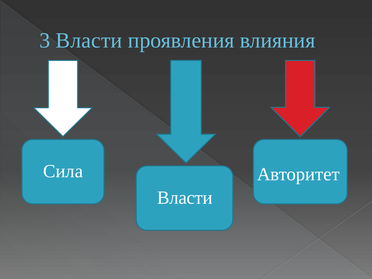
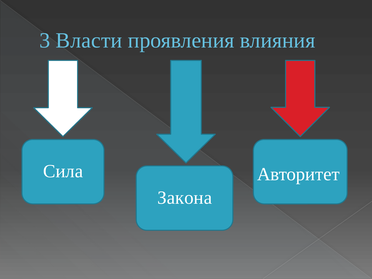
Власти at (185, 198): Власти -> Закона
